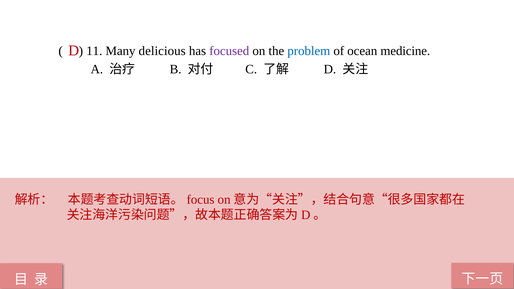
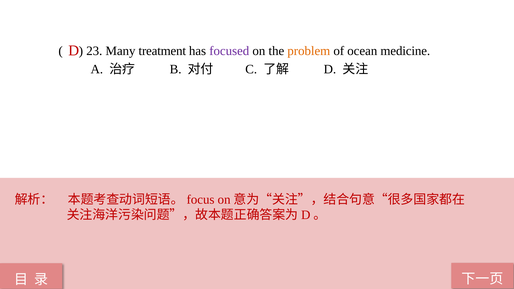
11: 11 -> 23
delicious: delicious -> treatment
problem colour: blue -> orange
